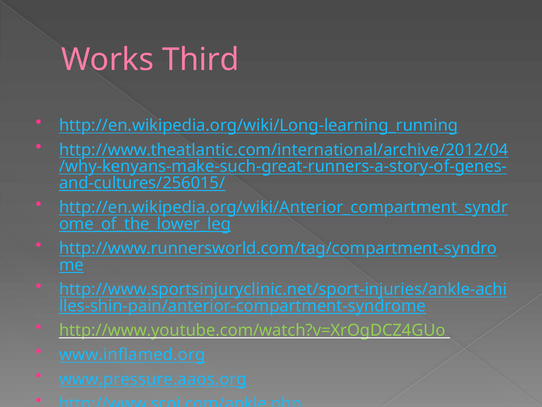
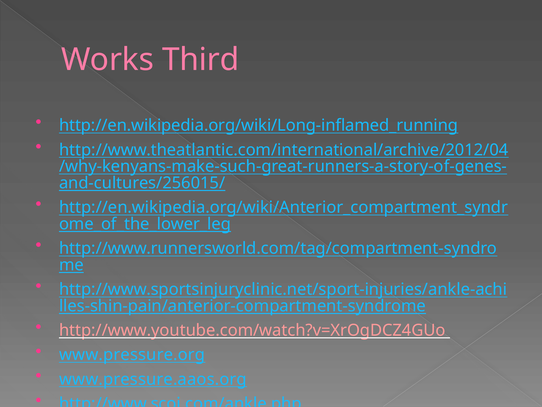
http://en.wikipedia.org/wiki/Long-learning_running: http://en.wikipedia.org/wiki/Long-learning_running -> http://en.wikipedia.org/wiki/Long-inflamed_running
http://www.youtube.com/watch?v=XrOgDCZ4GUo colour: light green -> pink
www.inflamed.org: www.inflamed.org -> www.pressure.org
